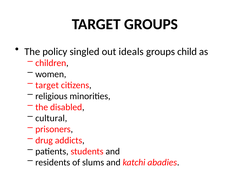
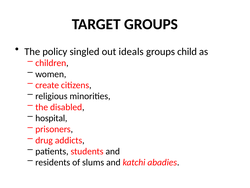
target at (47, 85): target -> create
cultural: cultural -> hospital
